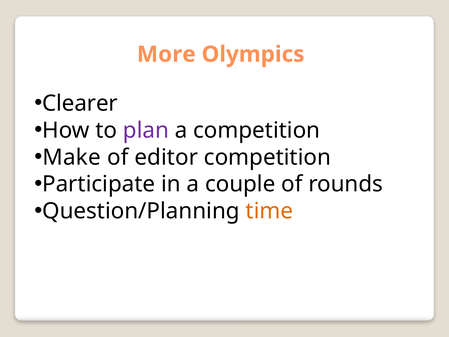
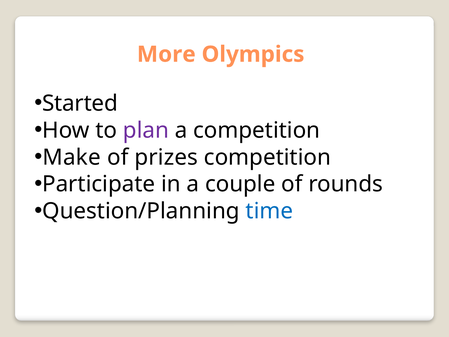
Clearer: Clearer -> Started
editor: editor -> prizes
time colour: orange -> blue
